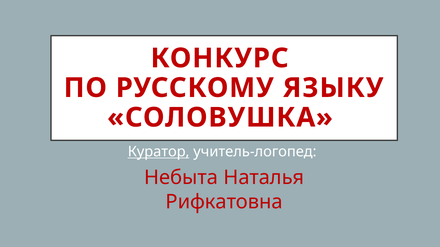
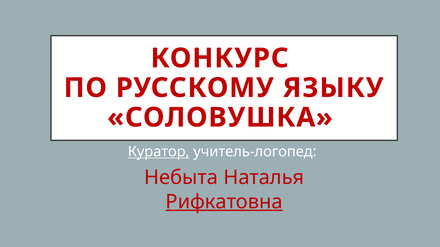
Рифкатовна underline: none -> present
